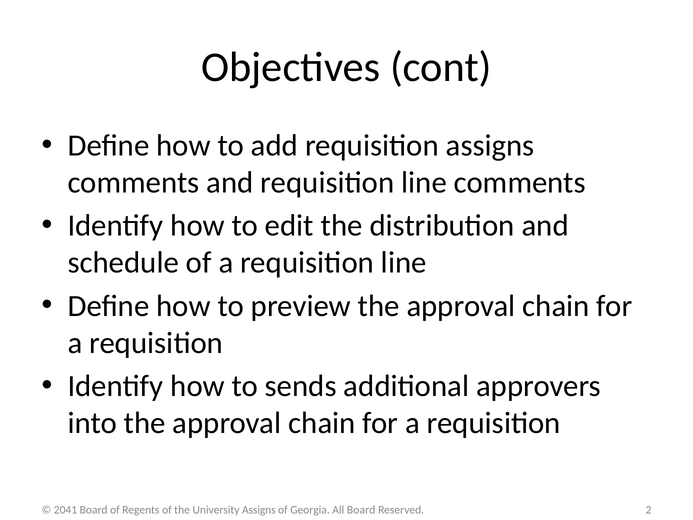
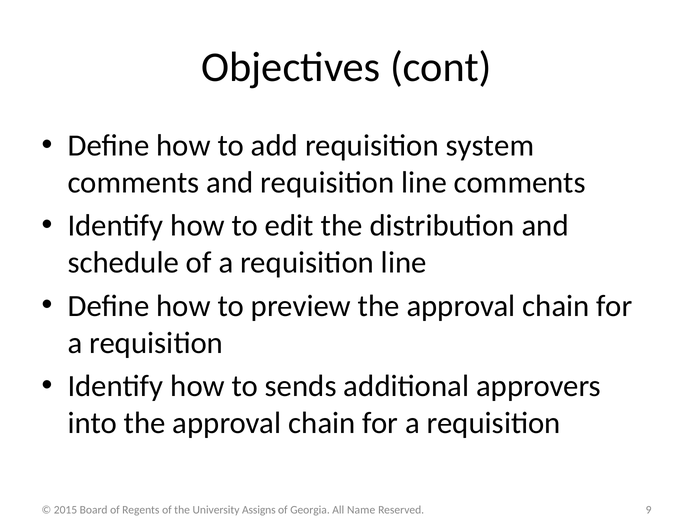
requisition assigns: assigns -> system
2041: 2041 -> 2015
All Board: Board -> Name
2: 2 -> 9
